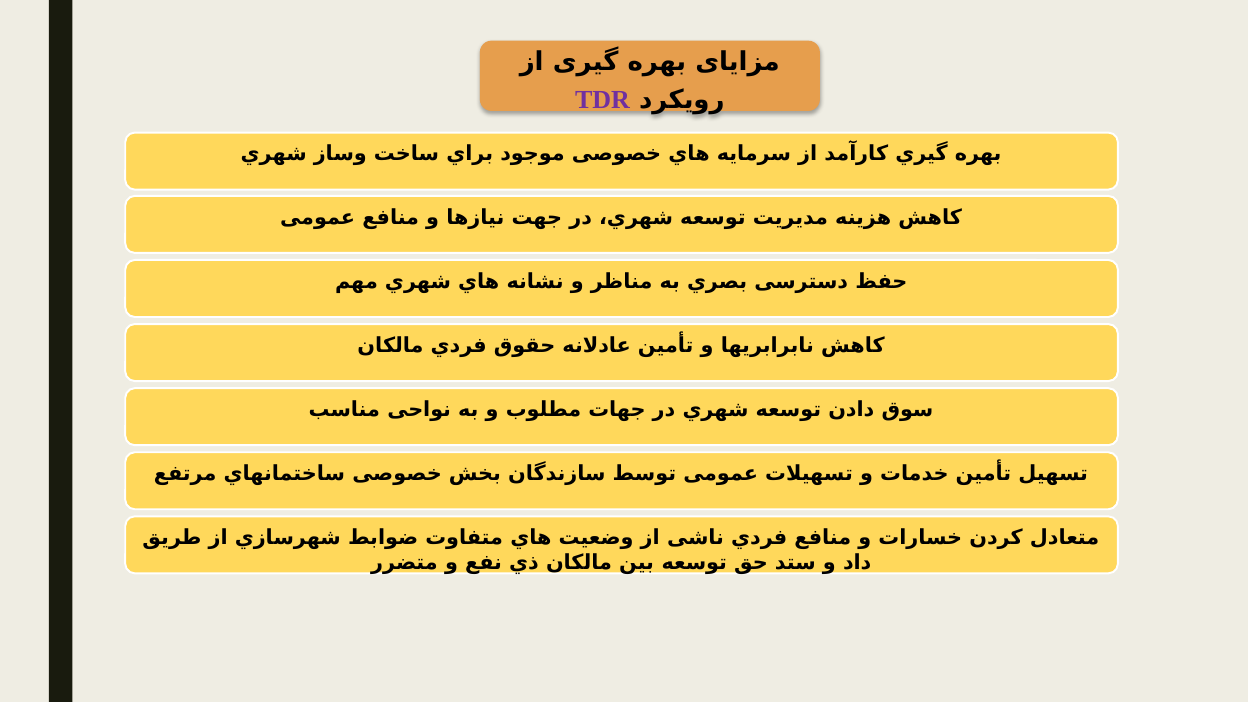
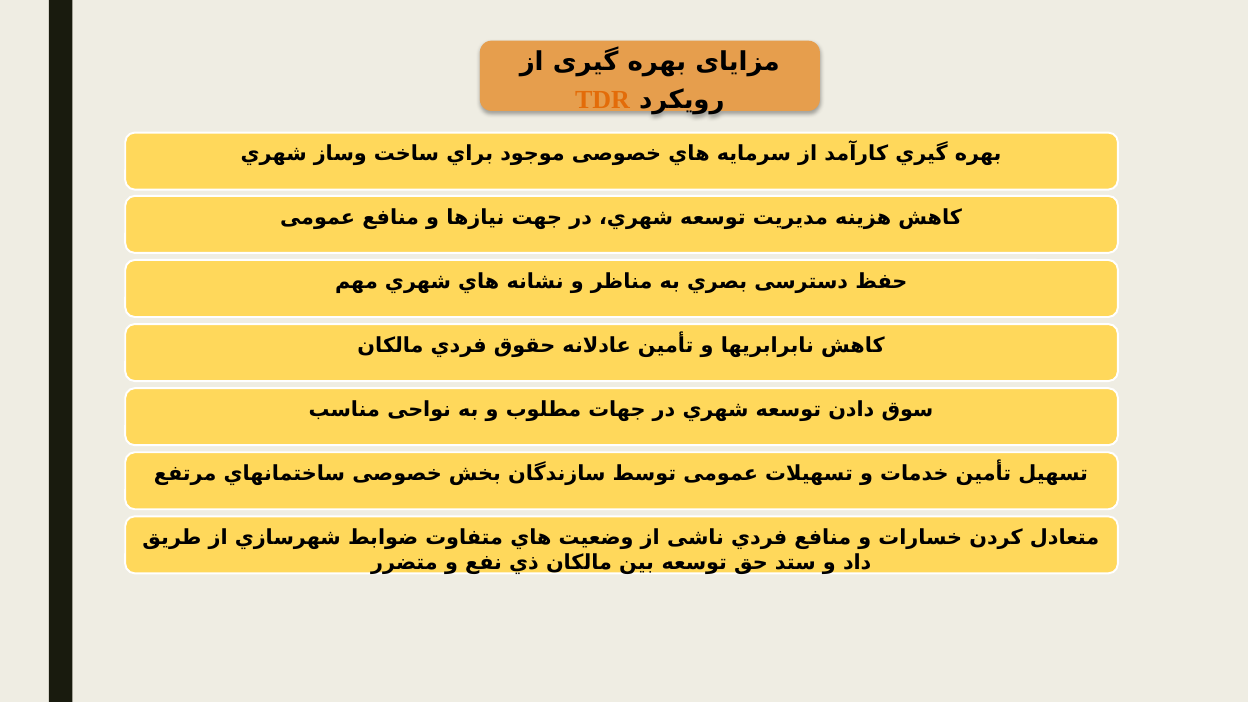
TDR colour: purple -> orange
